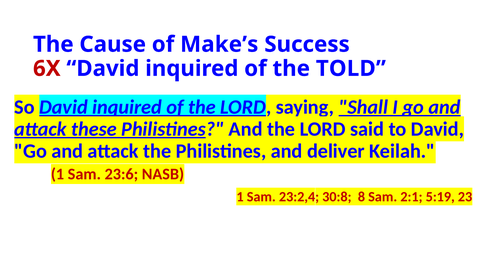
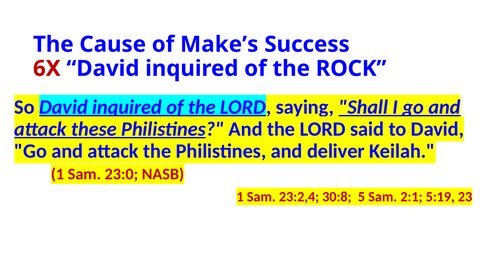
TOLD: TOLD -> ROCK
23:6: 23:6 -> 23:0
8: 8 -> 5
